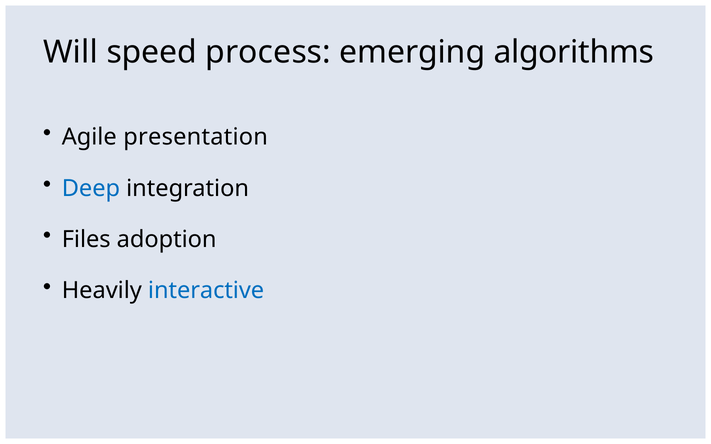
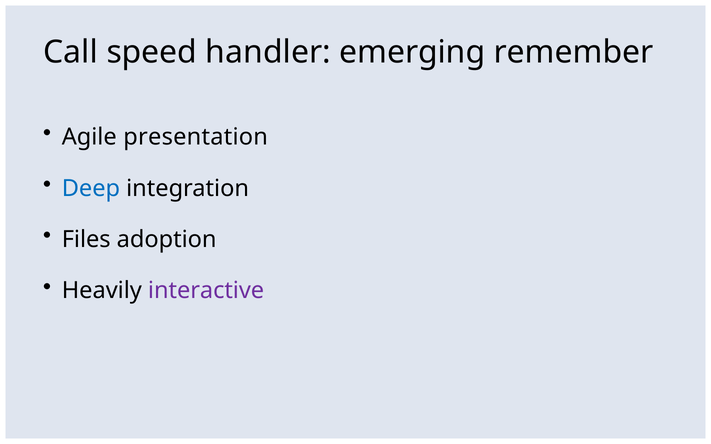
Will: Will -> Call
process: process -> handler
algorithms: algorithms -> remember
interactive colour: blue -> purple
